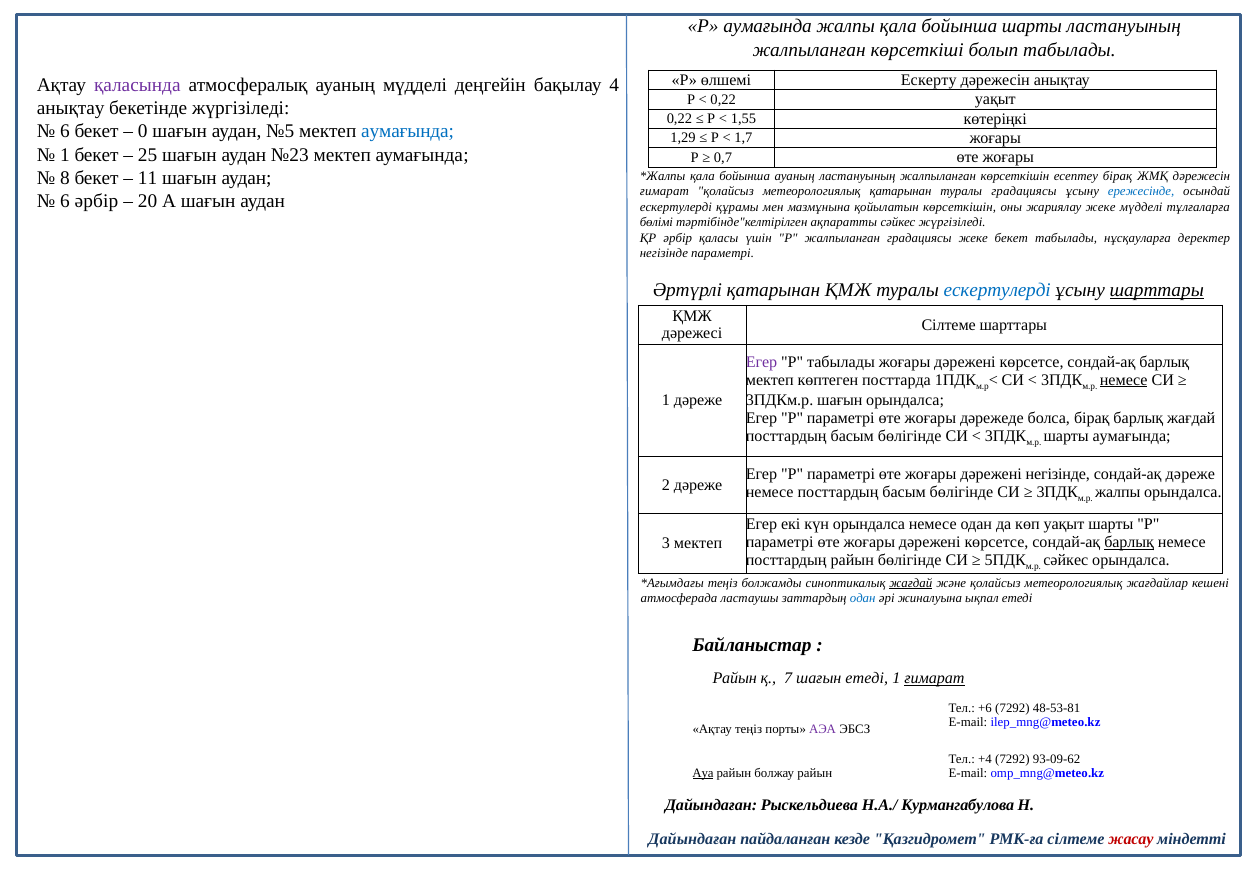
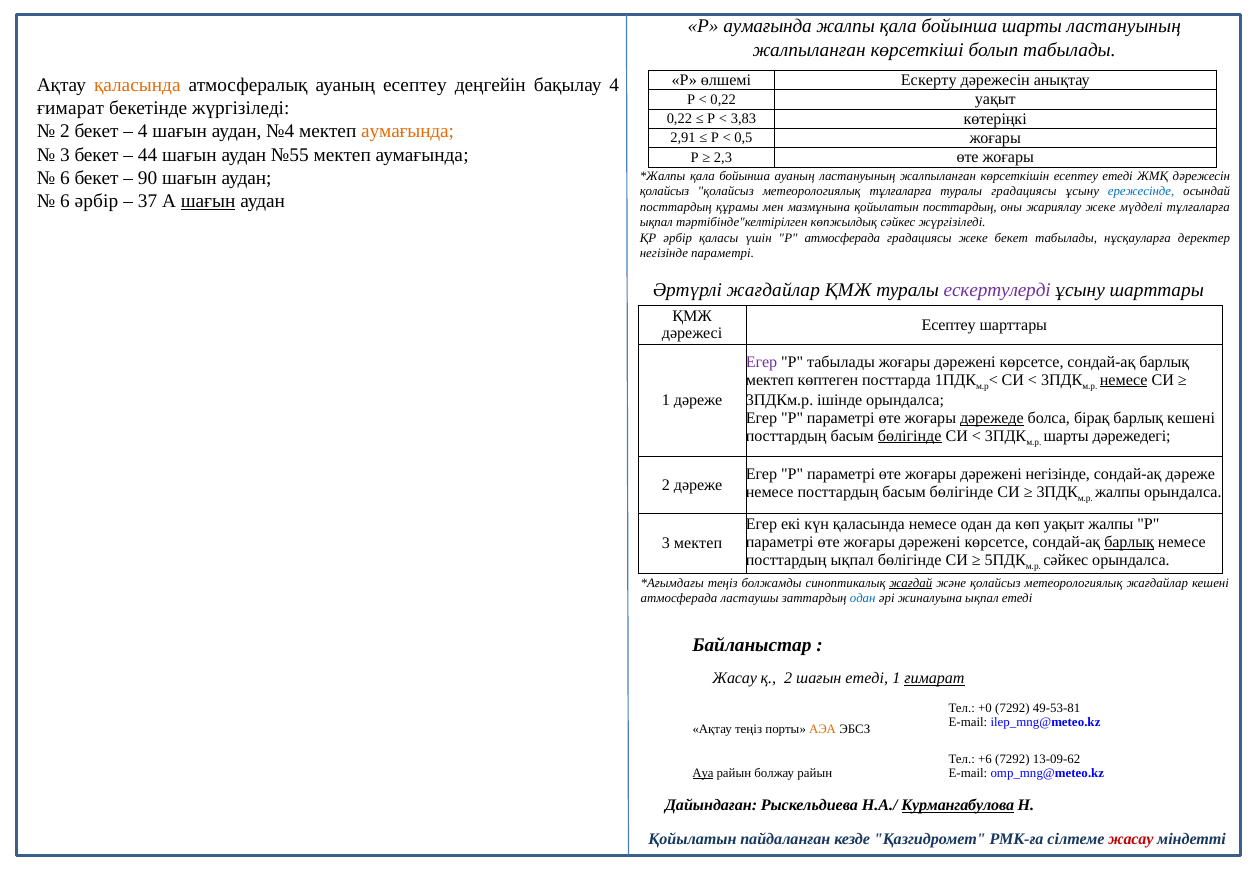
қаласында at (137, 85) colour: purple -> orange
ауаның мүдделі: мүдделі -> есептеу
анықтау at (71, 108): анықтау -> ғимарат
1,55: 1,55 -> 3,83
6 at (65, 131): 6 -> 2
0 at (143, 131): 0 -> 4
№5: №5 -> №4
аумағында at (408, 131) colour: blue -> orange
1,29: 1,29 -> 2,91
1,7: 1,7 -> 0,5
1 at (65, 155): 1 -> 3
25: 25 -> 44
№23: №23 -> №55
0,7: 0,7 -> 2,3
8 at (65, 178): 8 -> 6
11: 11 -> 90
есептеу бірақ: бірақ -> етеді
ғимарат at (664, 192): ғимарат -> қолайсыз
метеорологиялық қатарынан: қатарынан -> тұлғаларға
20: 20 -> 37
шағын at (208, 201) underline: none -> present
ескертулерді at (676, 207): ескертулерді -> посттардың
қойылатын көрсеткішін: көрсеткішін -> посттардың
бөлімі at (656, 223): бөлімі -> ықпал
ақпаратты: ақпаратты -> көпжылдық
Р жалпыланған: жалпыланған -> атмосферада
Әртүрлі қатарынан: қатарынан -> жағдайлар
ескертулерді at (997, 291) colour: blue -> purple
шарттары at (1157, 291) underline: present -> none
Сілтеме at (949, 325): Сілтеме -> Есептеу
3ПДКм.р шағын: шағын -> ішінде
дәрежеде underline: none -> present
барлық жағдай: жағдай -> кешені
бөлігінде at (910, 436) underline: none -> present
шарты аумағында: аумағында -> дәрежедегі
күн орындалса: орындалса -> қаласында
уақыт шарты: шарты -> жалпы
посттардың райын: райын -> ықпал
Райын at (735, 679): Райын -> Жасау
қ 7: 7 -> 2
+6: +6 -> +0
48-53-81: 48-53-81 -> 49-53-81
АЭА colour: purple -> orange
+4: +4 -> +6
93-09-62: 93-09-62 -> 13-09-62
Курмангабулова underline: none -> present
Дайындаған at (692, 840): Дайындаған -> Қойылатын
